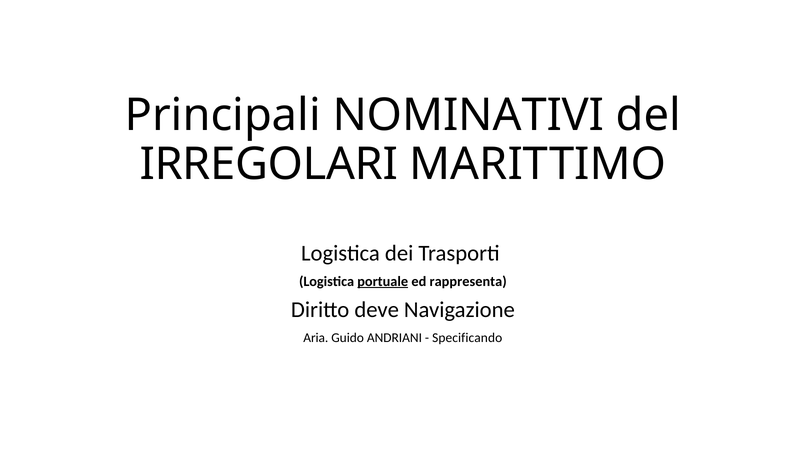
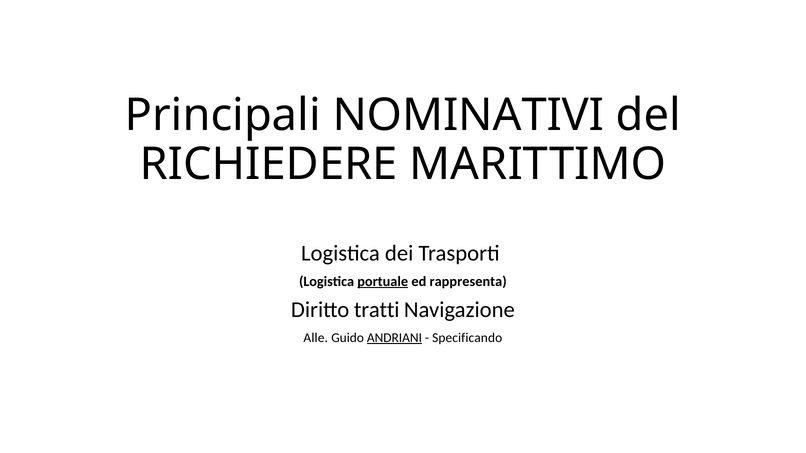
IRREGOLARI: IRREGOLARI -> RICHIEDERE
deve: deve -> tratti
Aria: Aria -> Alle
ANDRIANI underline: none -> present
